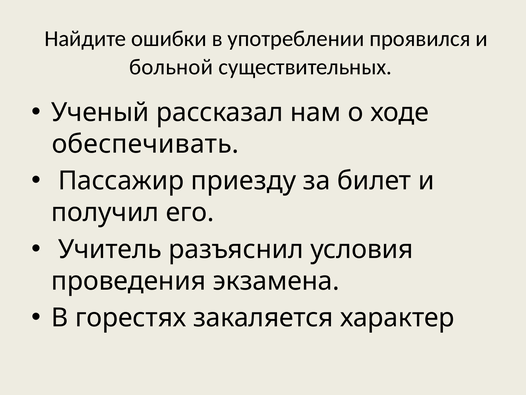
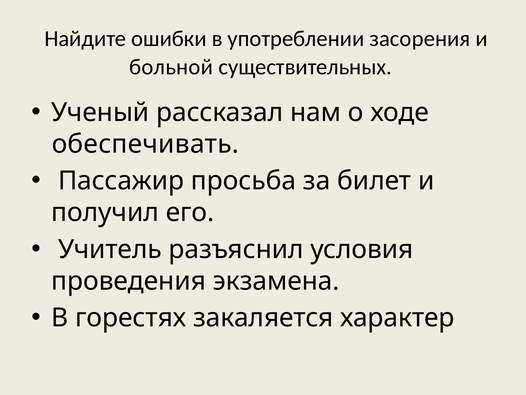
проявился: проявился -> засорения
приезду: приезду -> просьба
